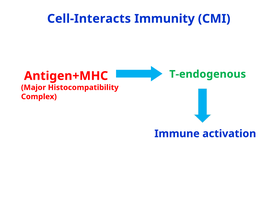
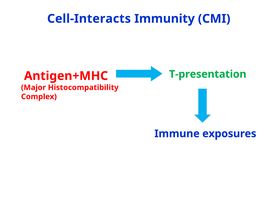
T-endogenous: T-endogenous -> T-presentation
activation: activation -> exposures
